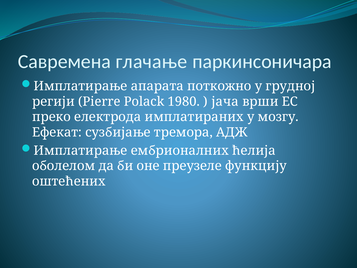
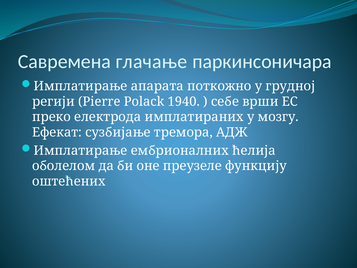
1980: 1980 -> 1940
јача: јача -> себе
